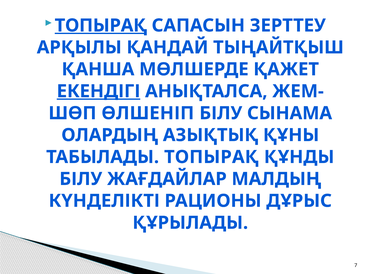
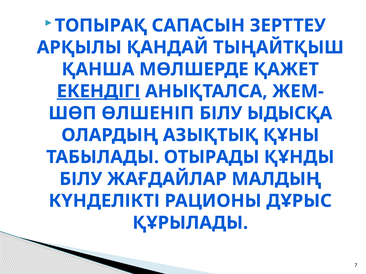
ТОПЫРАҚ at (101, 26) underline: present -> none
СЫНАМА: СЫНАМА -> ЫДЫСҚА
ТАБЫЛАДЫ ТОПЫРАҚ: ТОПЫРАҚ -> ОТЫРАДЫ
